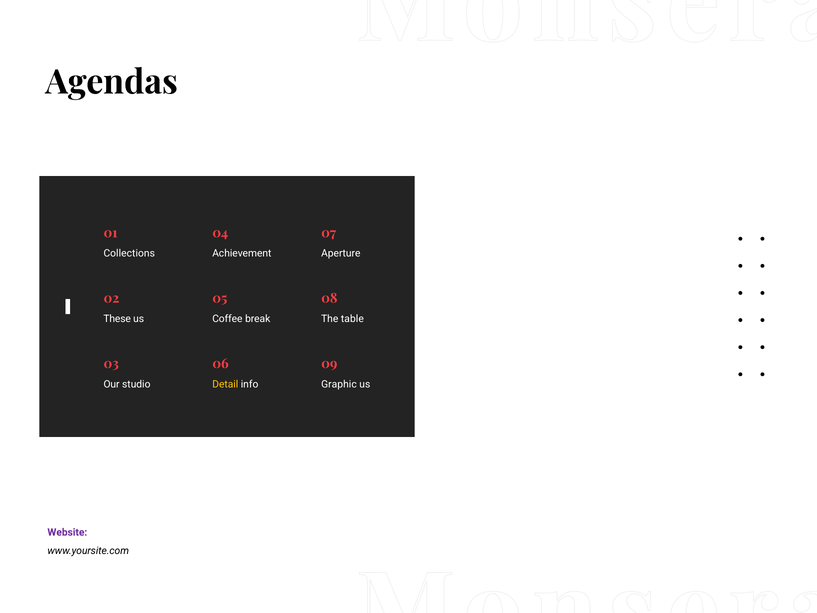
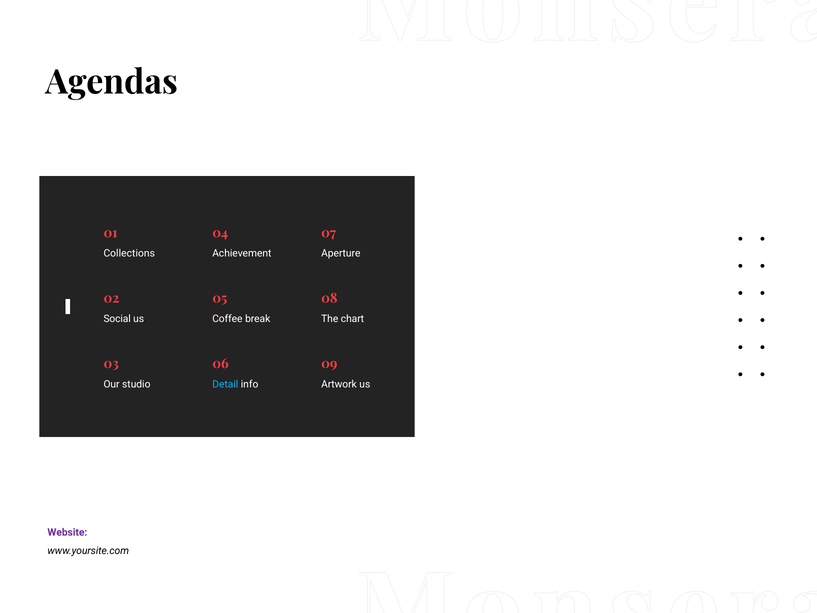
These: These -> Social
table: table -> chart
Detail colour: yellow -> light blue
Graphic: Graphic -> Artwork
